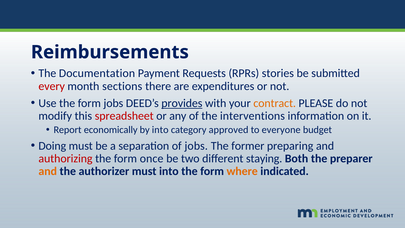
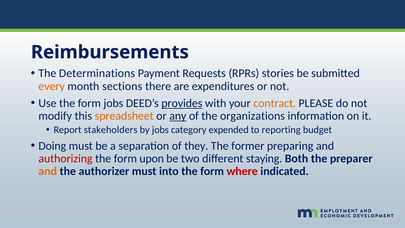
Documentation: Documentation -> Determinations
every colour: red -> orange
spreadsheet colour: red -> orange
any underline: none -> present
interventions: interventions -> organizations
economically: economically -> stakeholders
by into: into -> jobs
approved: approved -> expended
everyone: everyone -> reporting
of jobs: jobs -> they
once: once -> upon
where colour: orange -> red
